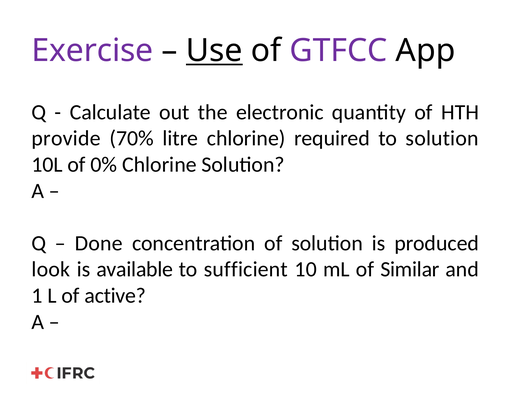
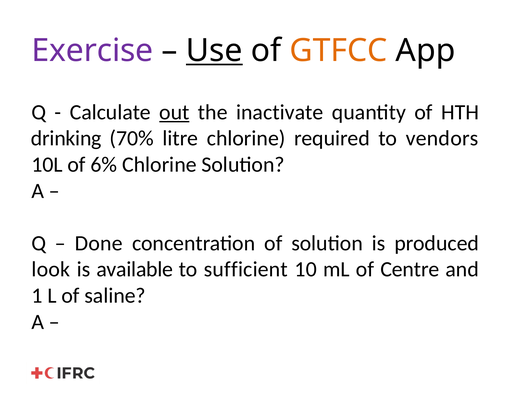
GTFCC colour: purple -> orange
out underline: none -> present
electronic: electronic -> inactivate
provide: provide -> drinking
to solution: solution -> vendors
0%: 0% -> 6%
Similar: Similar -> Centre
active: active -> saline
